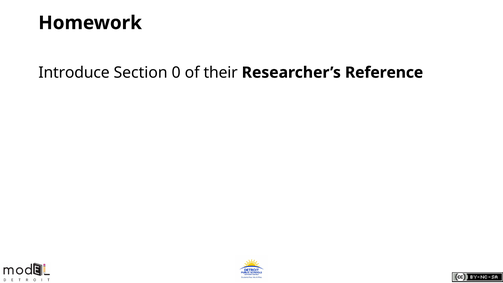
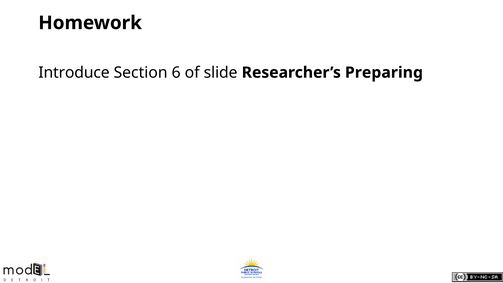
0: 0 -> 6
their: their -> slide
Reference: Reference -> Preparing
